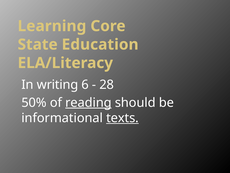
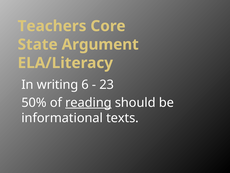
Learning: Learning -> Teachers
Education: Education -> Argument
28: 28 -> 23
texts underline: present -> none
